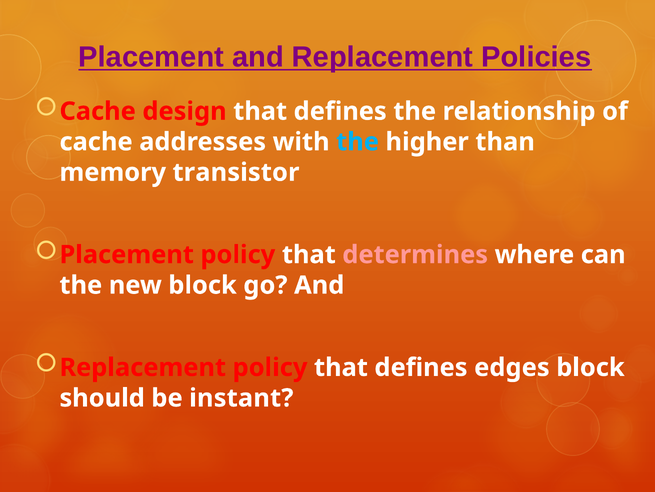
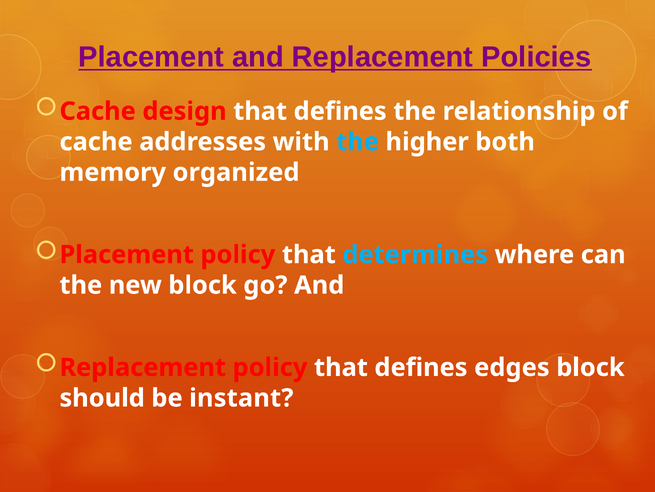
than: than -> both
transistor: transistor -> organized
determines colour: pink -> light blue
